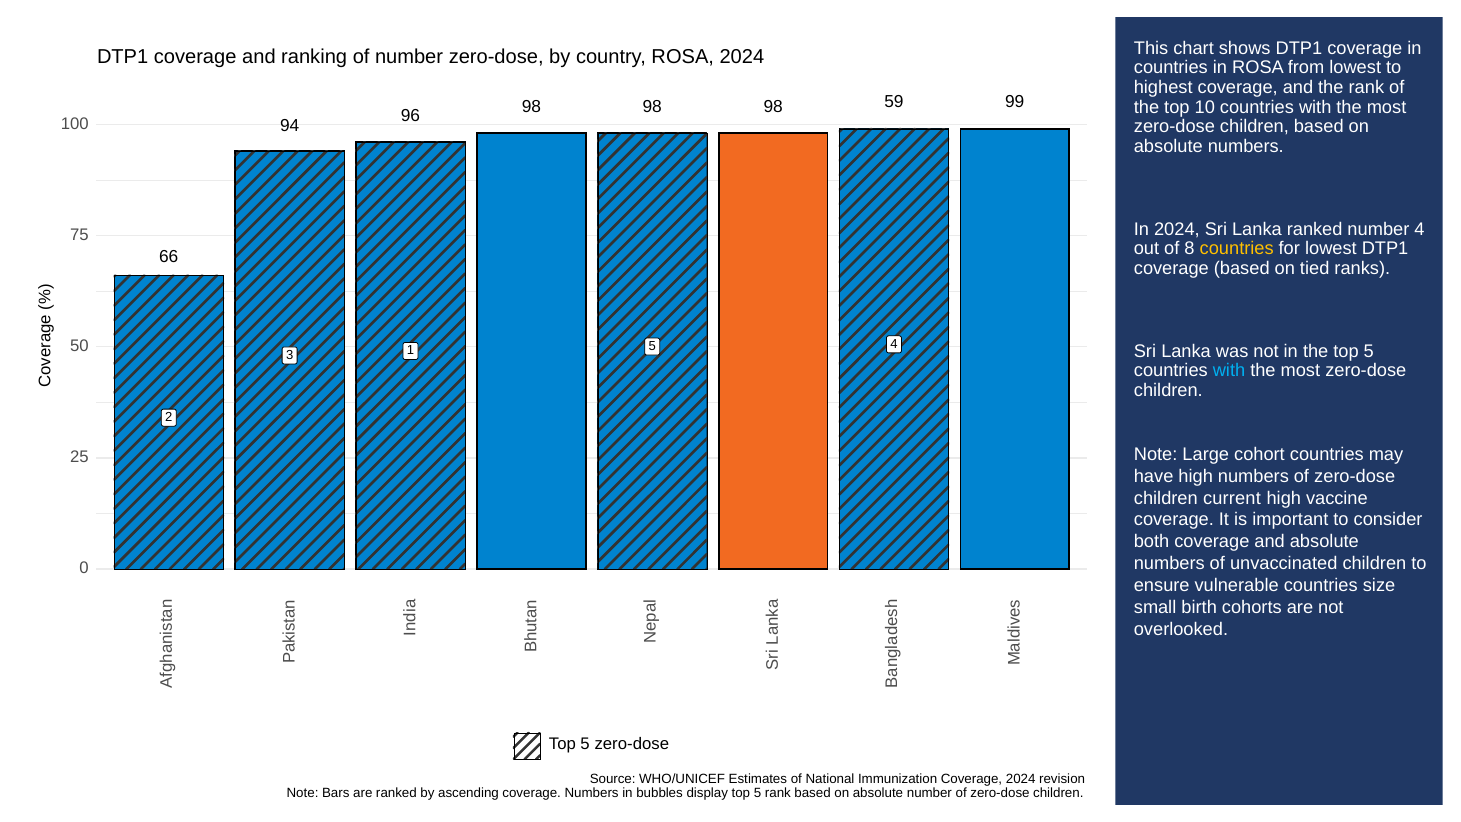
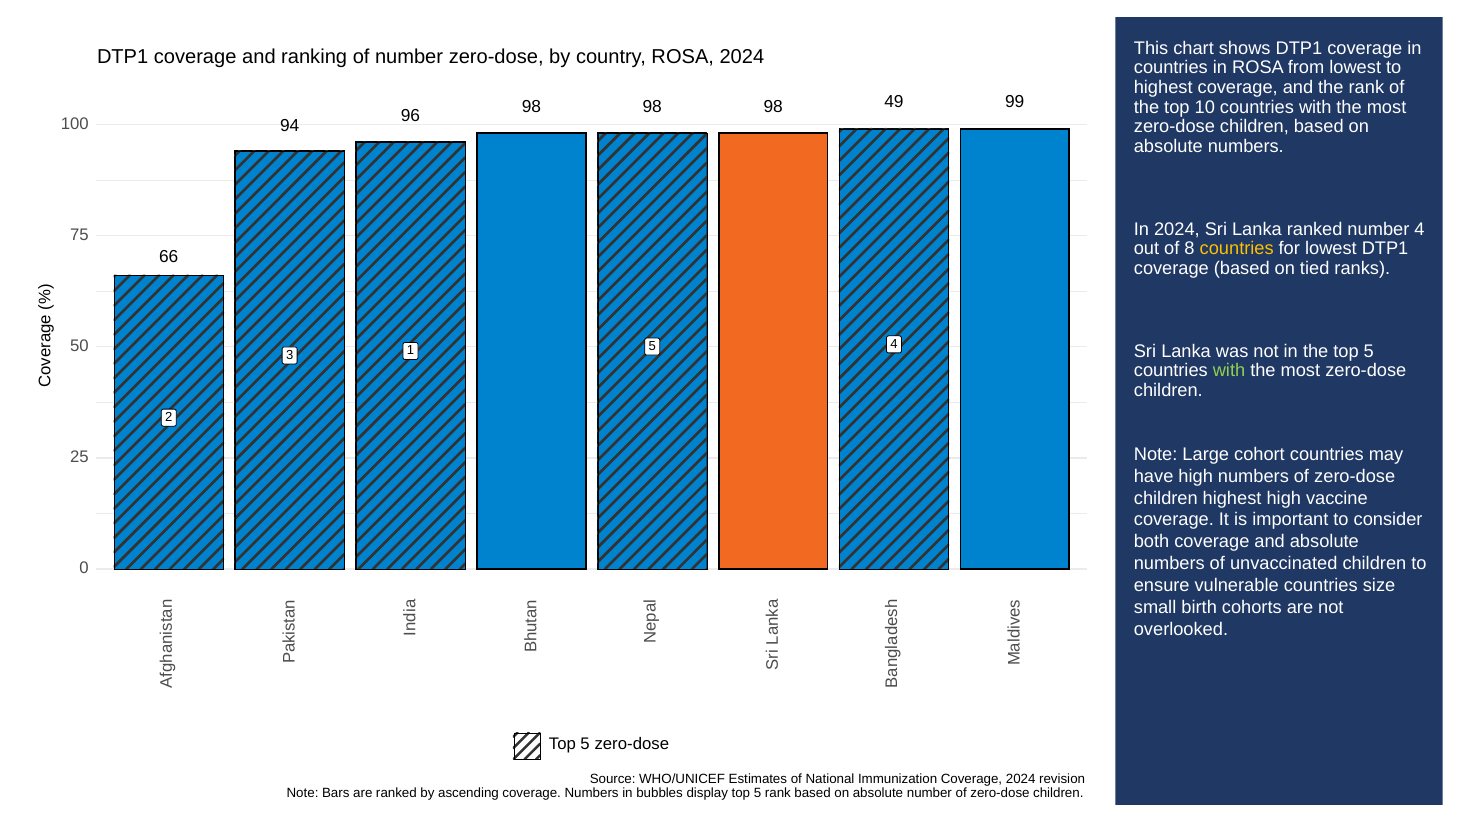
59: 59 -> 49
with at (1229, 371) colour: light blue -> light green
children current: current -> highest
